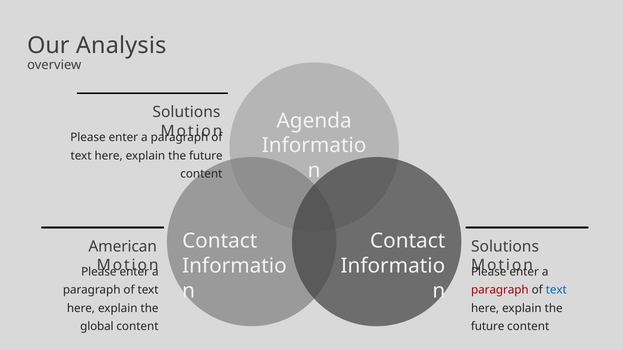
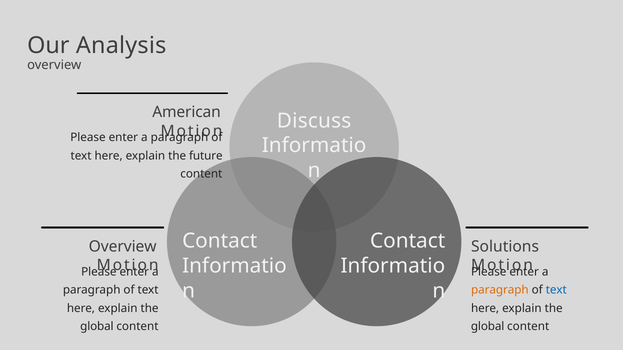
Solutions at (186, 112): Solutions -> American
Agenda: Agenda -> Discuss
American at (123, 247): American -> Overview
paragraph at (500, 290) colour: red -> orange
future at (488, 327): future -> global
